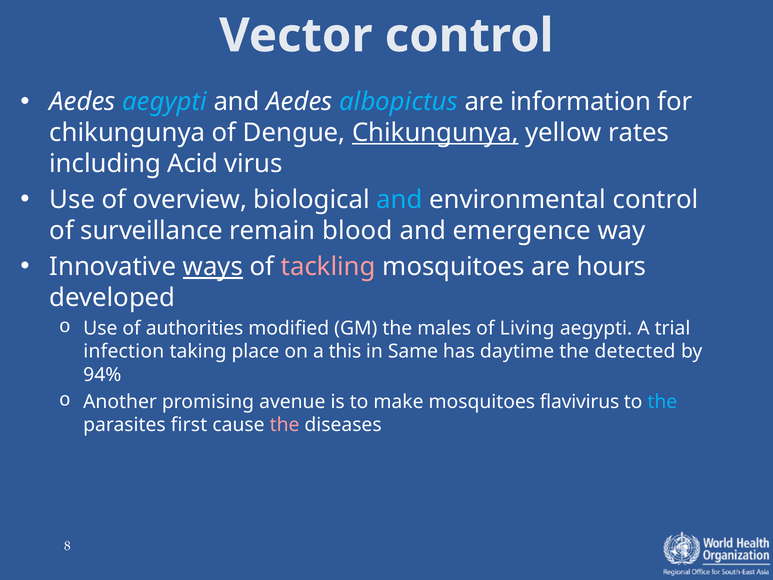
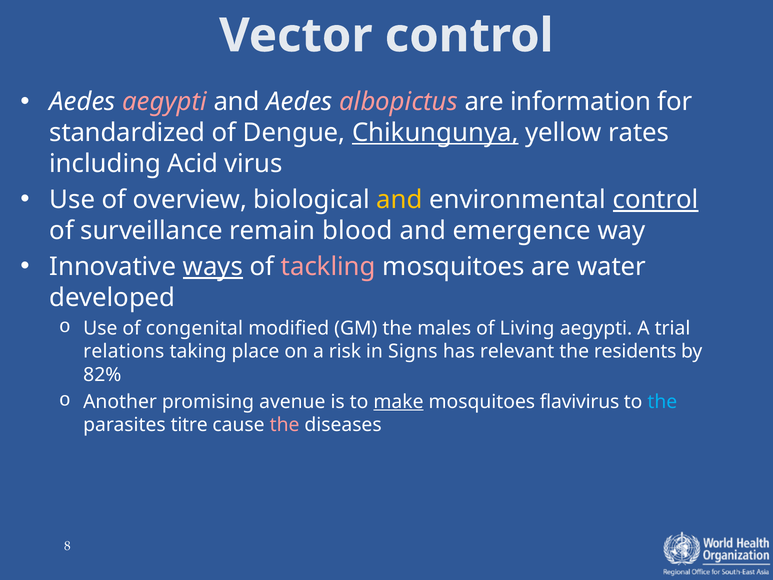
aegypti at (165, 102) colour: light blue -> pink
albopictus colour: light blue -> pink
chikungunya at (127, 133): chikungunya -> standardized
and at (400, 200) colour: light blue -> yellow
control at (656, 200) underline: none -> present
hours: hours -> water
authorities: authorities -> congenital
infection: infection -> relations
this: this -> risk
Same: Same -> Signs
daytime: daytime -> relevant
detected: detected -> residents
94%: 94% -> 82%
make underline: none -> present
first: first -> titre
